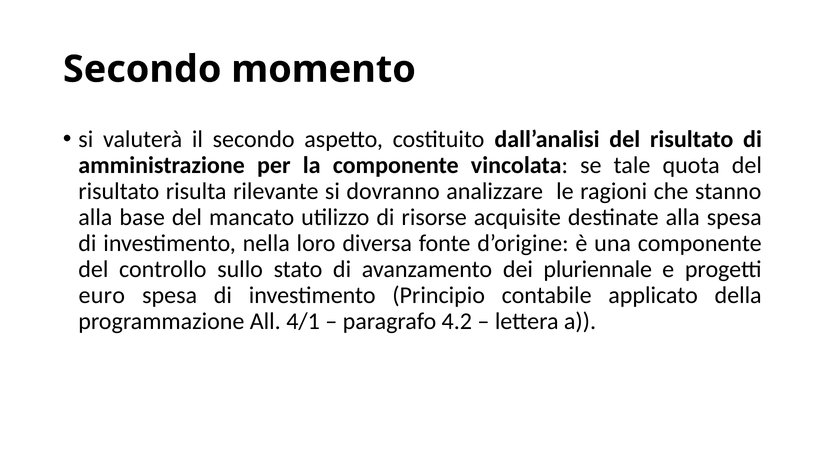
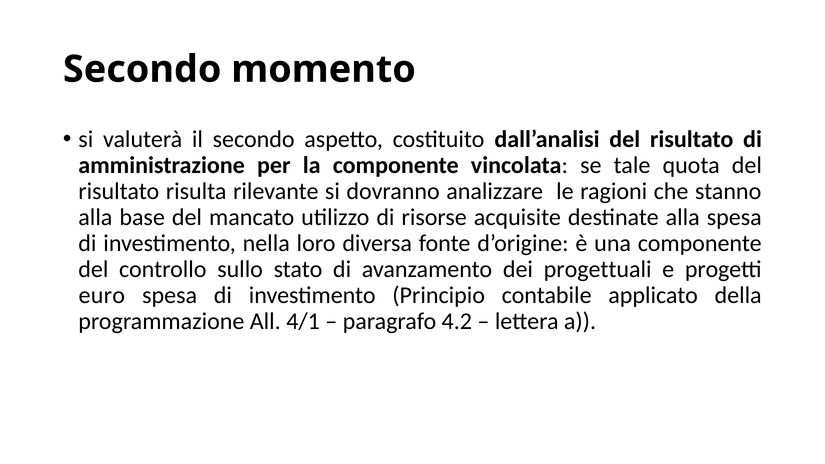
pluriennale: pluriennale -> progettuali
